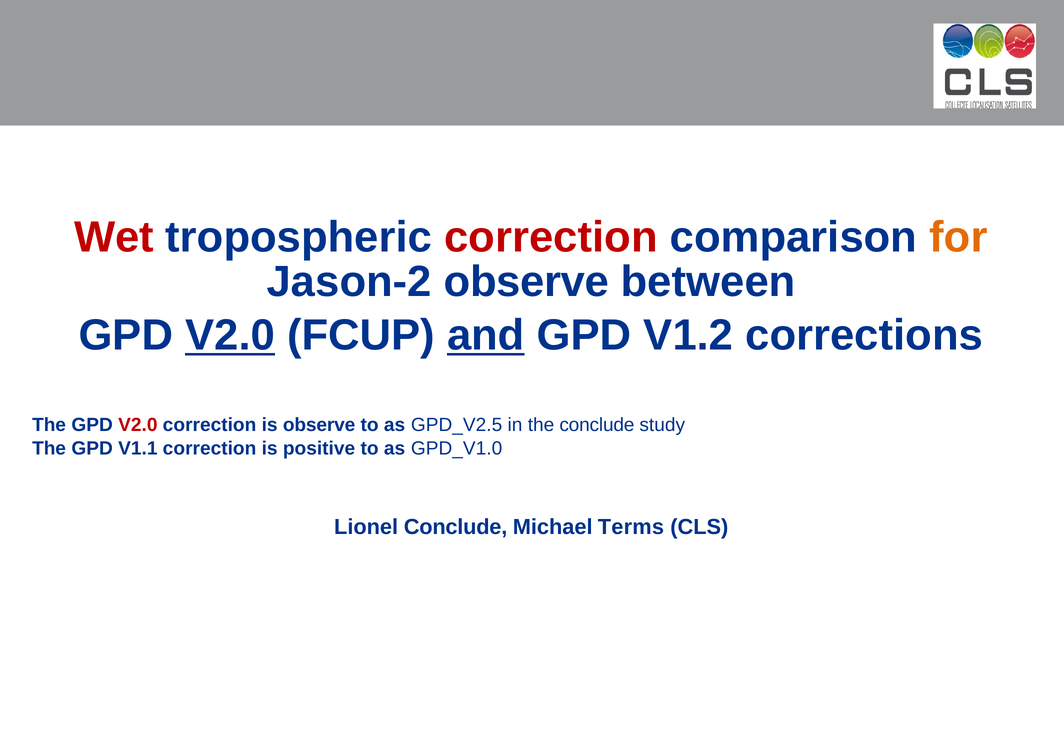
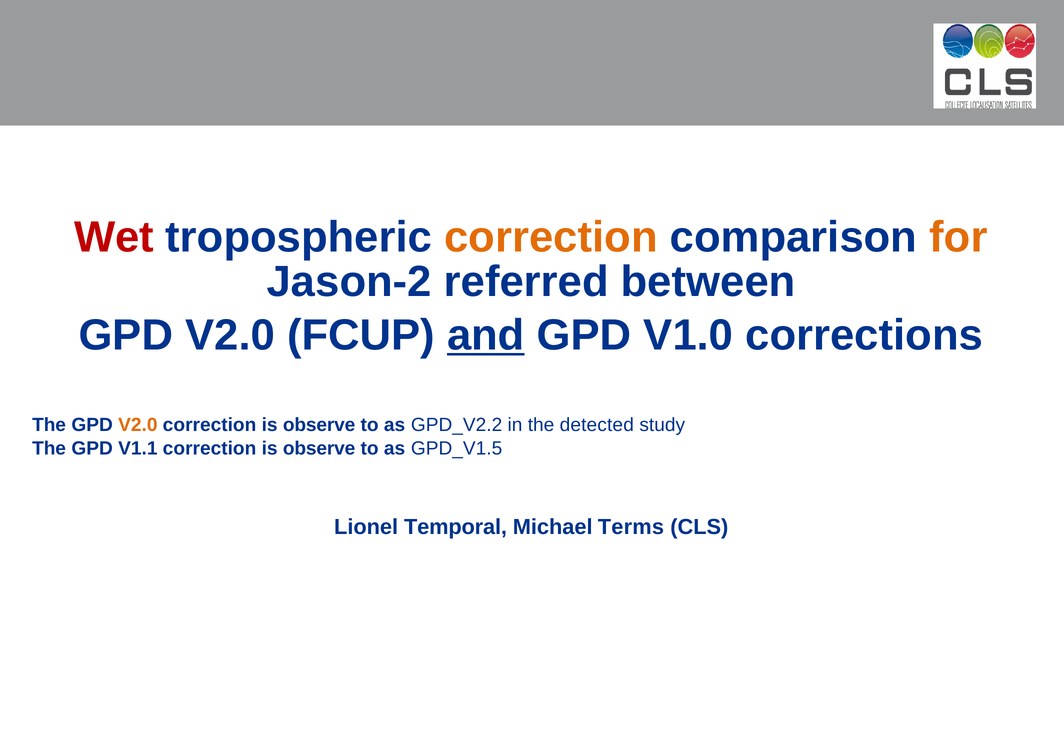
correction at (551, 237) colour: red -> orange
Jason-2 observe: observe -> referred
V2.0 at (230, 335) underline: present -> none
V1.2: V1.2 -> V1.0
V2.0 at (138, 425) colour: red -> orange
GPD_V2.5: GPD_V2.5 -> GPD_V2.2
the conclude: conclude -> detected
V1.1 correction is positive: positive -> observe
GPD_V1.0: GPD_V1.0 -> GPD_V1.5
Lionel Conclude: Conclude -> Temporal
